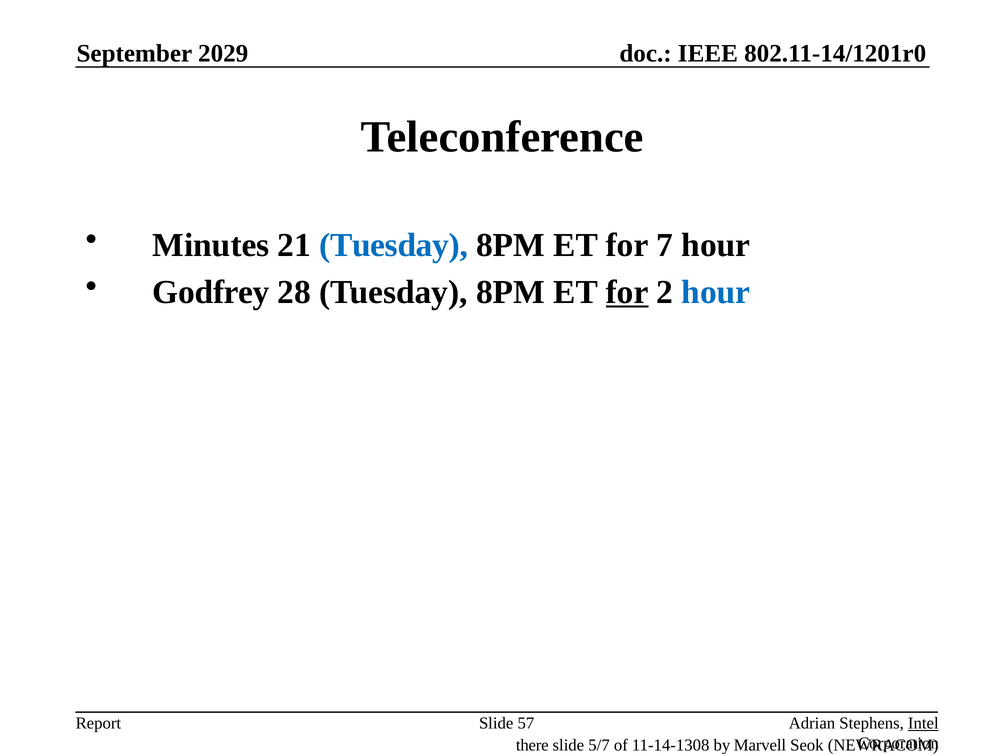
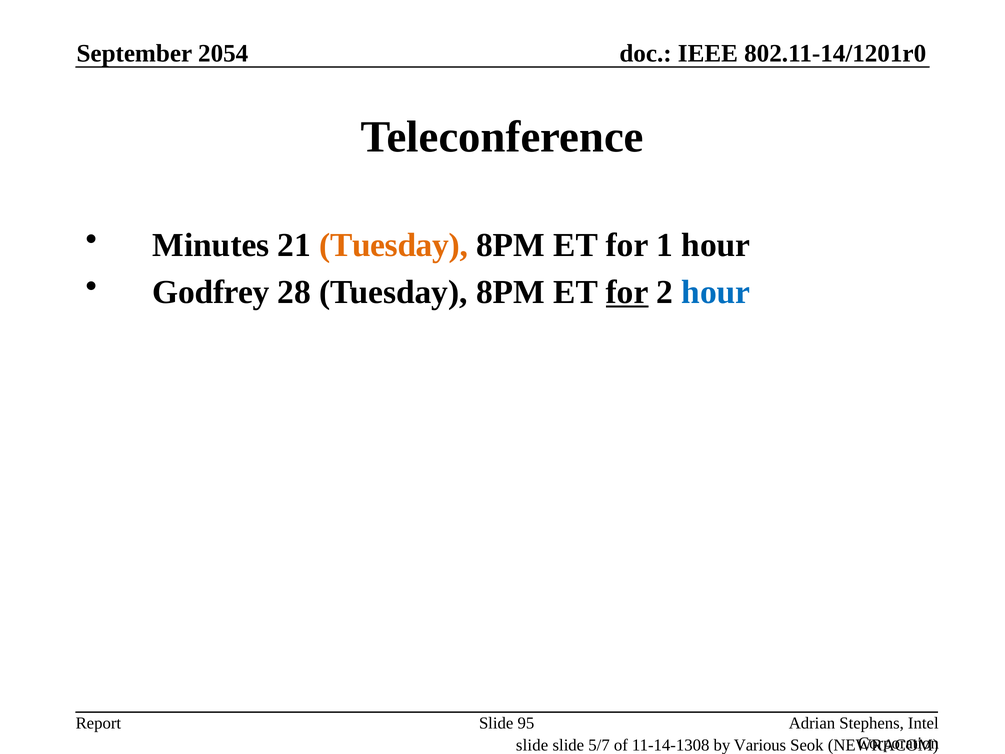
2029: 2029 -> 2054
Tuesday at (394, 245) colour: blue -> orange
7: 7 -> 1
57: 57 -> 95
Intel underline: present -> none
there at (532, 745): there -> slide
Marvell: Marvell -> Various
